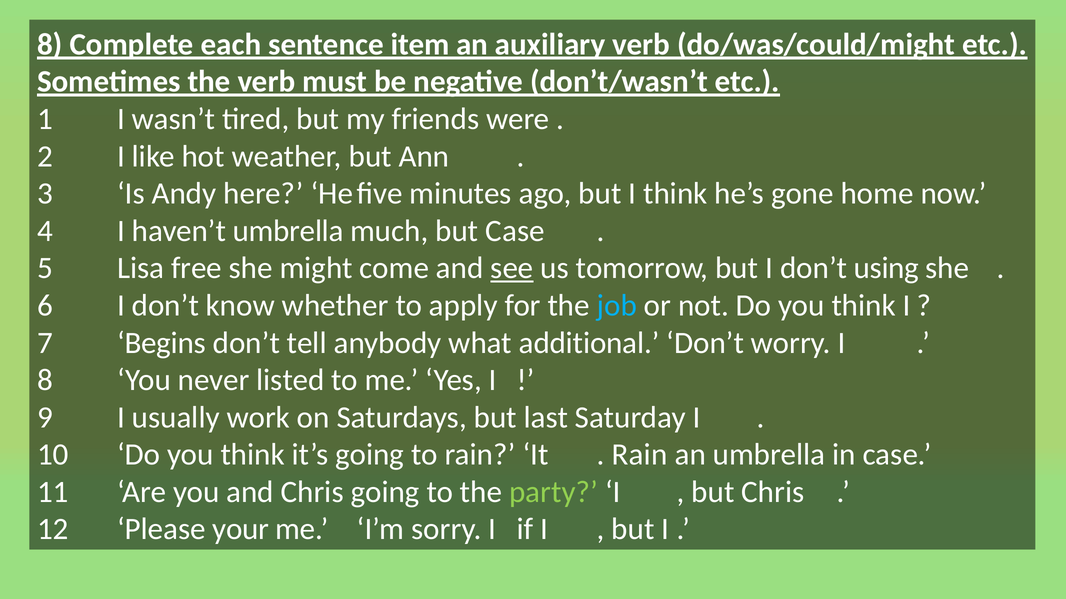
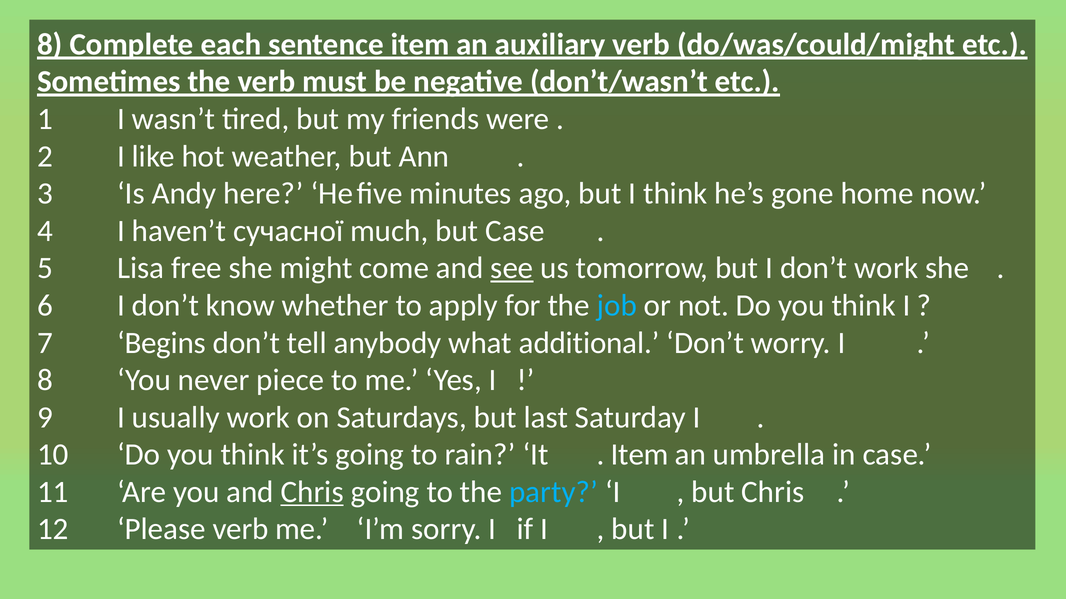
haven’t umbrella: umbrella -> сучасної
don’t using: using -> work
listed: listed -> piece
Rain at (639, 455): Rain -> Item
Chris at (312, 492) underline: none -> present
party colour: light green -> light blue
Please your: your -> verb
